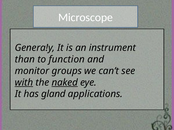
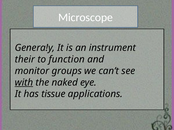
than: than -> their
naked underline: present -> none
gland: gland -> tissue
